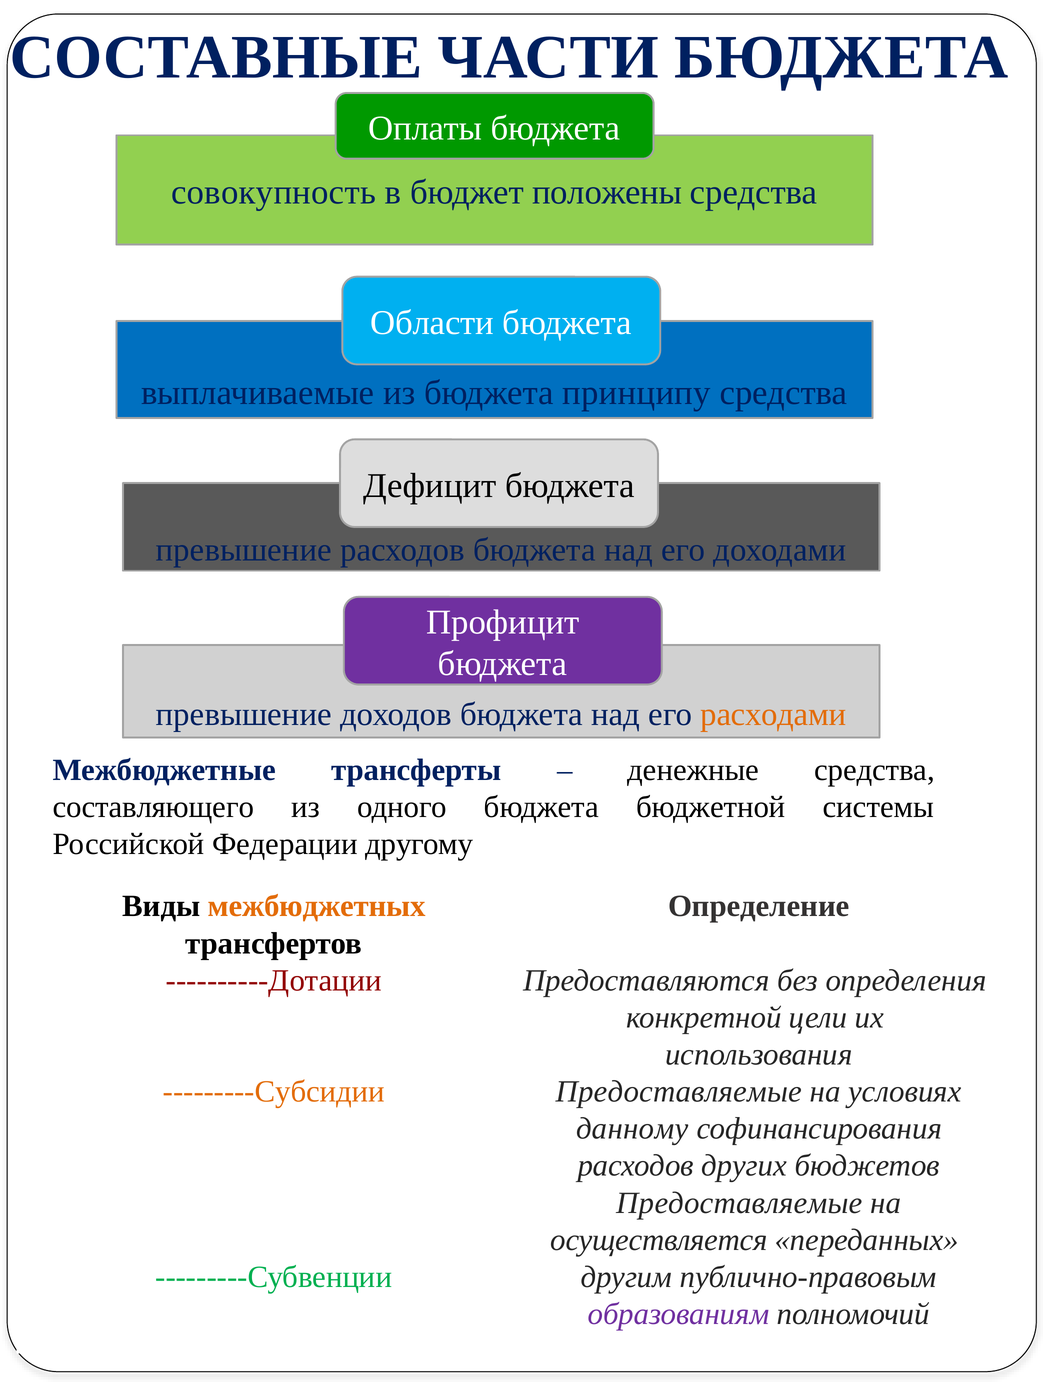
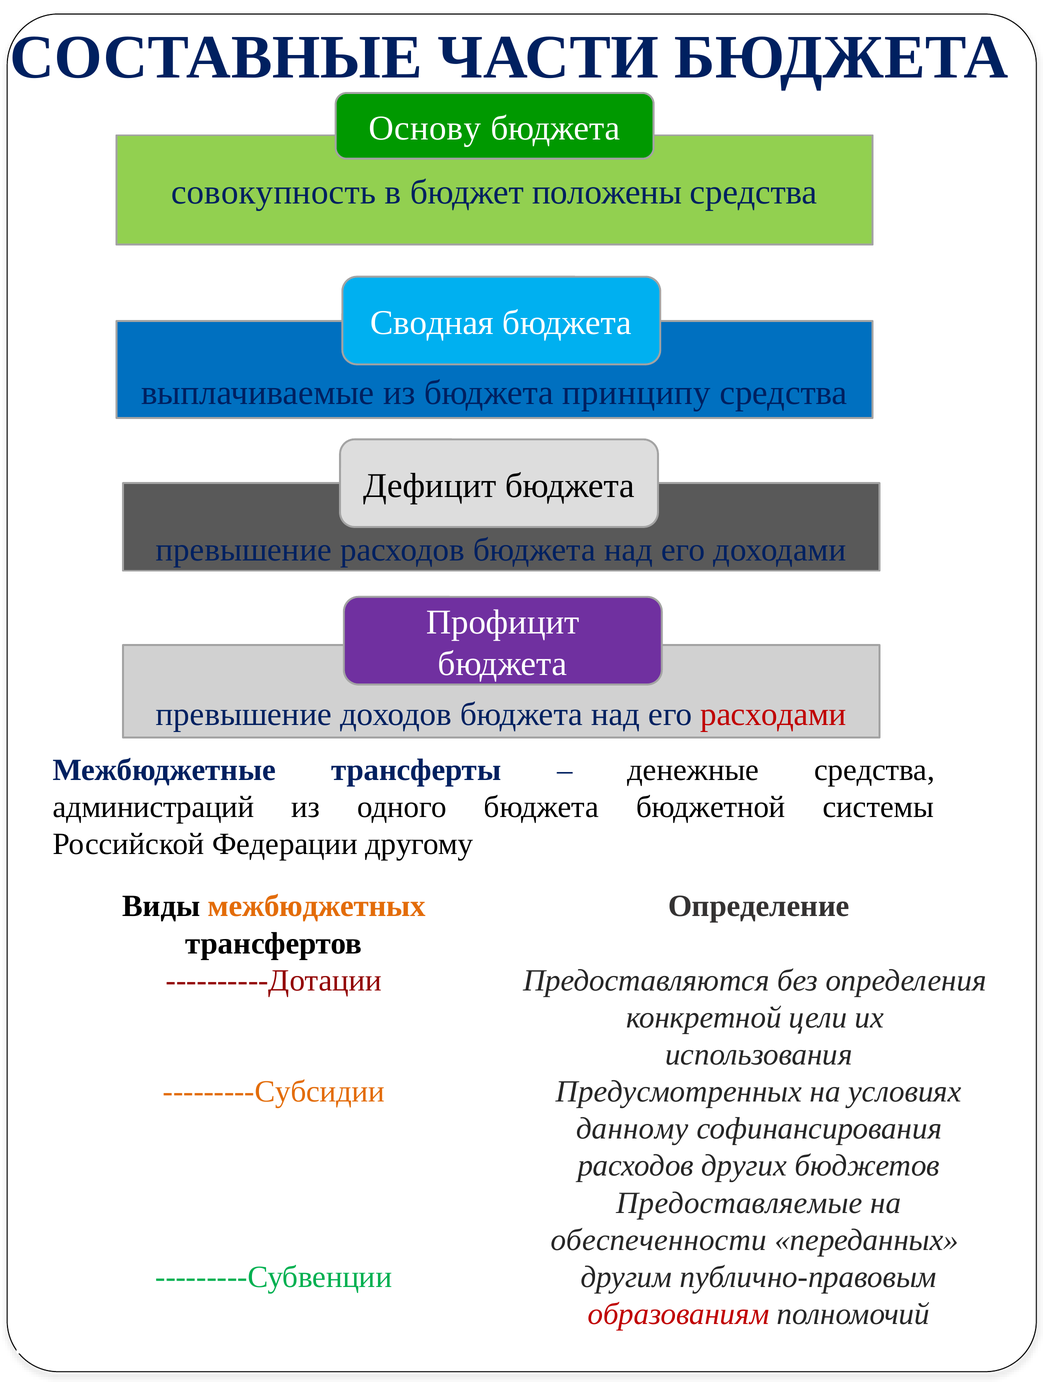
Оплаты: Оплаты -> Основу
Области: Области -> Сводная
расходами colour: orange -> red
составляющего: составляющего -> администраций
Предоставляемые at (679, 1092): Предоставляемые -> Предусмотренных
осуществляется: осуществляется -> обеспеченности
образованиям colour: purple -> red
